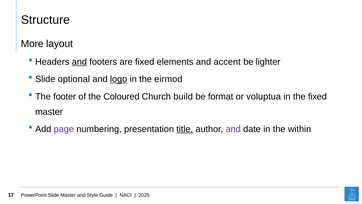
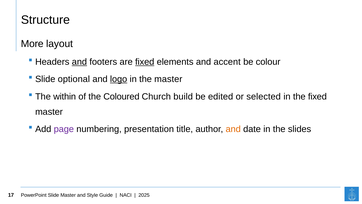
fixed at (145, 62) underline: none -> present
lighter: lighter -> colour
the eirmod: eirmod -> master
footer: footer -> within
format: format -> edited
voluptua: voluptua -> selected
title underline: present -> none
and at (233, 129) colour: purple -> orange
within: within -> slides
